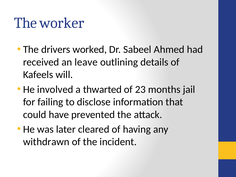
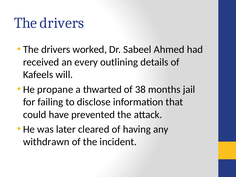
worker at (62, 23): worker -> drivers
leave: leave -> every
involved: involved -> propane
23: 23 -> 38
